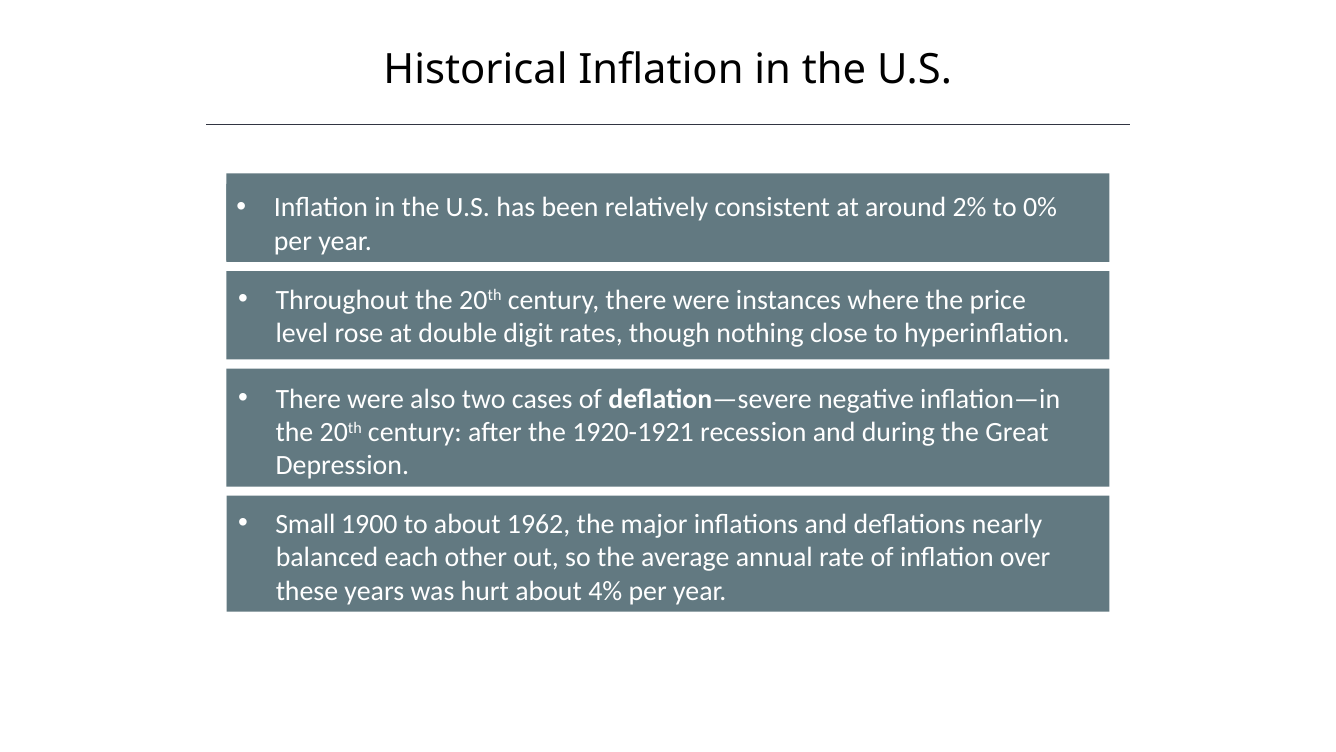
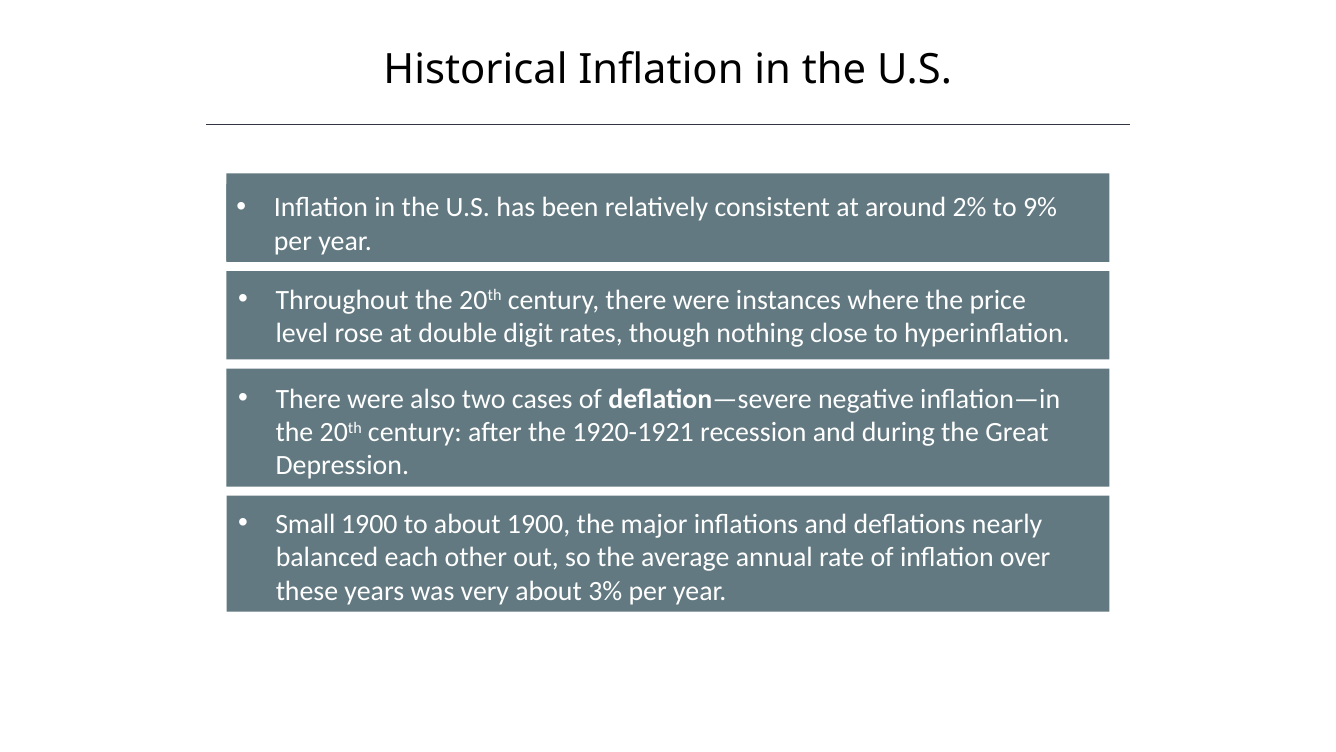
0%: 0% -> 9%
about 1962: 1962 -> 1900
hurt: hurt -> very
4%: 4% -> 3%
